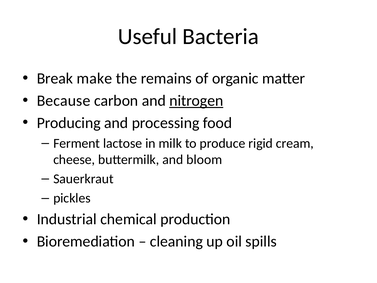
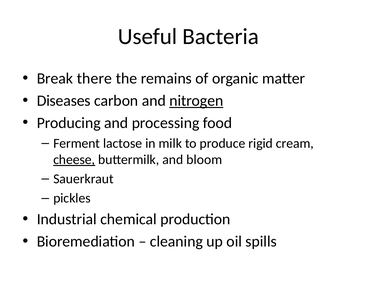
make: make -> there
Because: Because -> Diseases
cheese underline: none -> present
